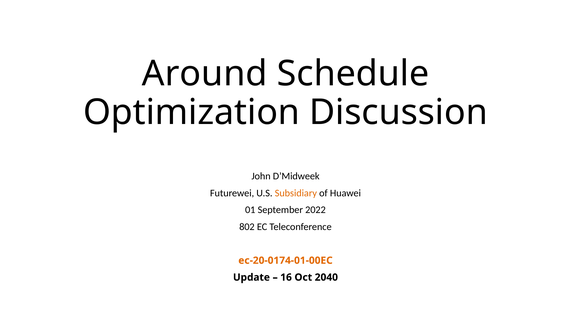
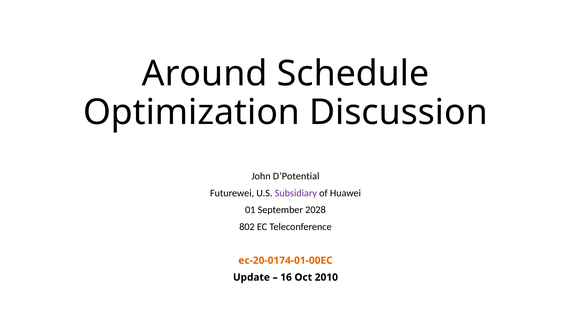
D’Midweek: D’Midweek -> D’Potential
Subsidiary colour: orange -> purple
2022: 2022 -> 2028
2040: 2040 -> 2010
